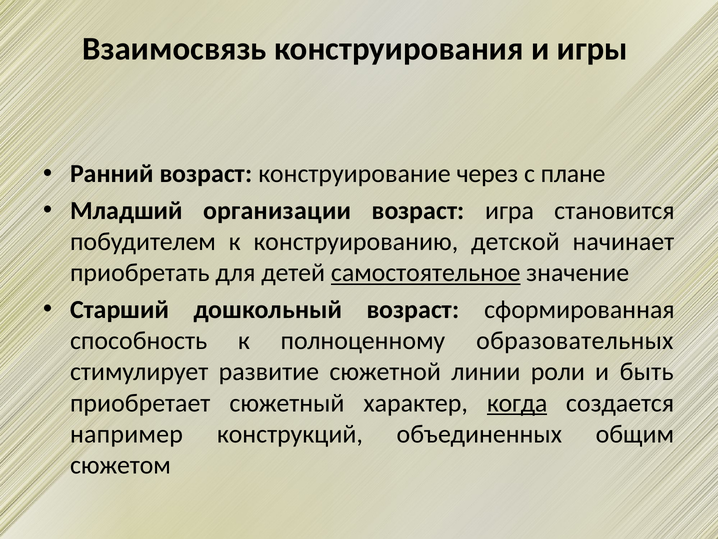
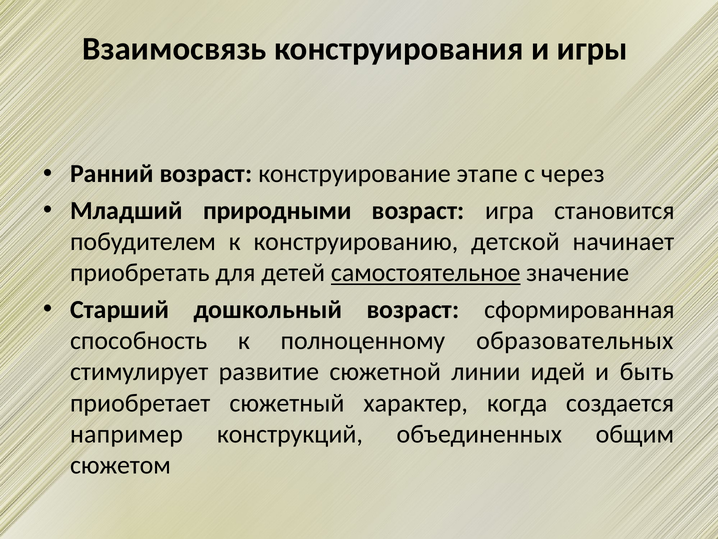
через: через -> этапе
плане: плане -> через
организации: организации -> природными
роли: роли -> идей
когда underline: present -> none
